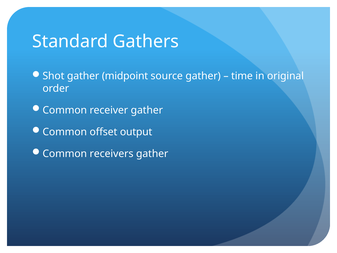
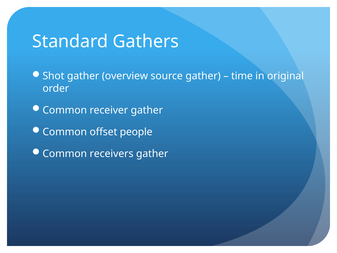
midpoint: midpoint -> overview
output: output -> people
